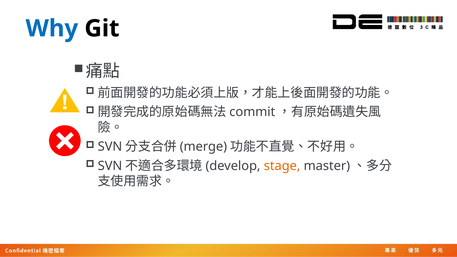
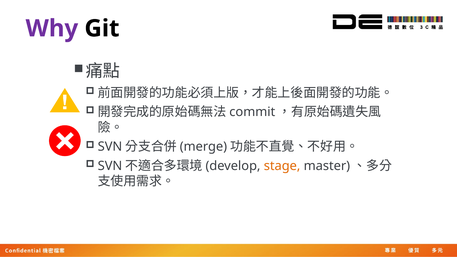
Why colour: blue -> purple
